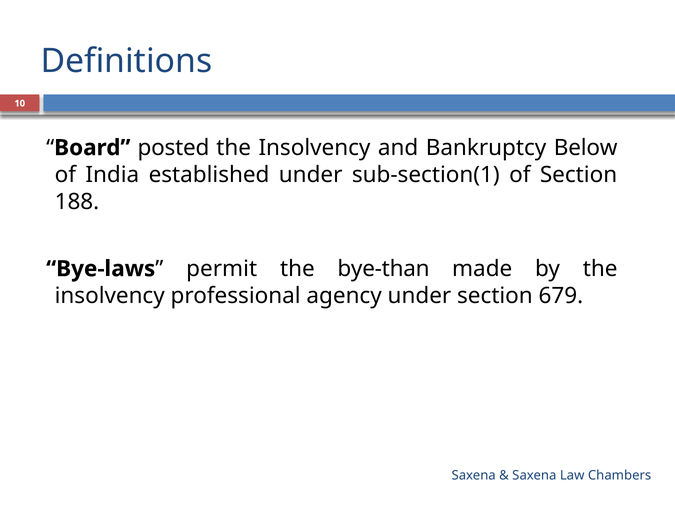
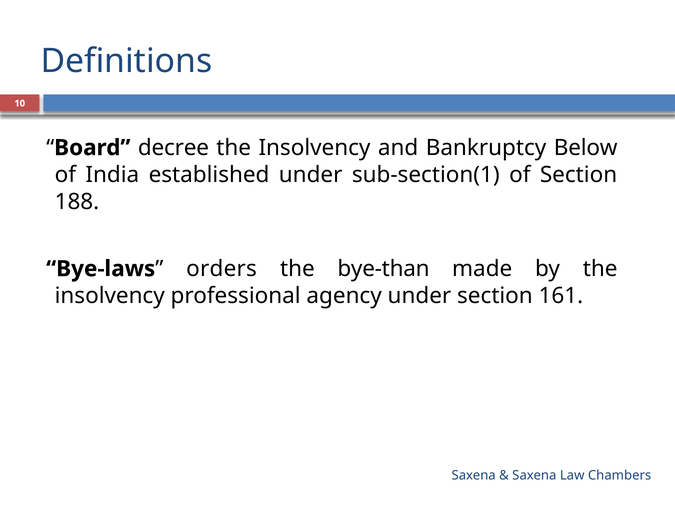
posted: posted -> decree
permit: permit -> orders
679: 679 -> 161
